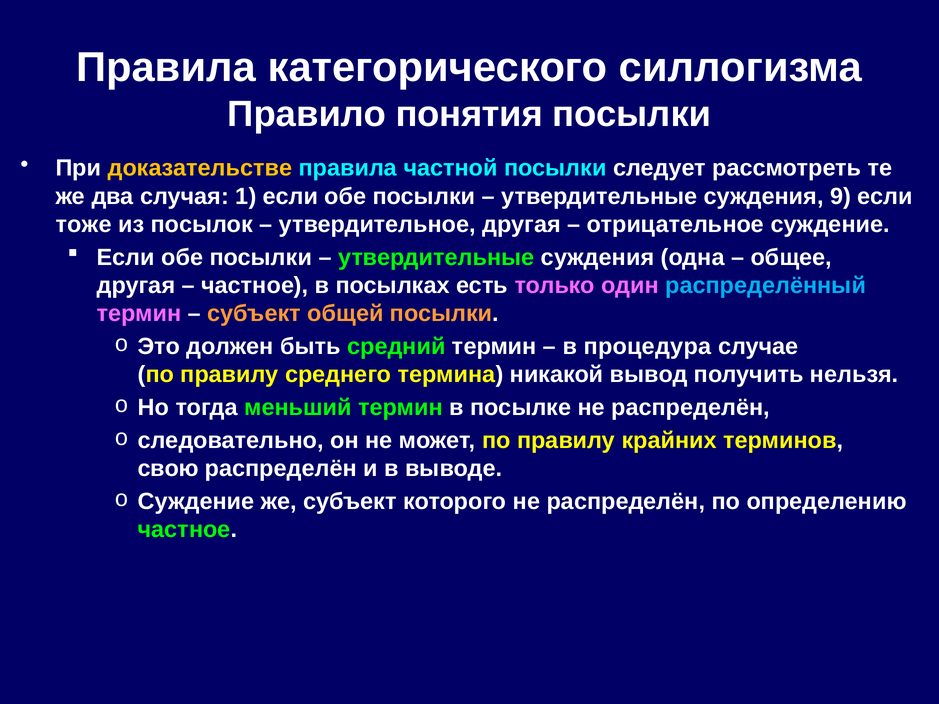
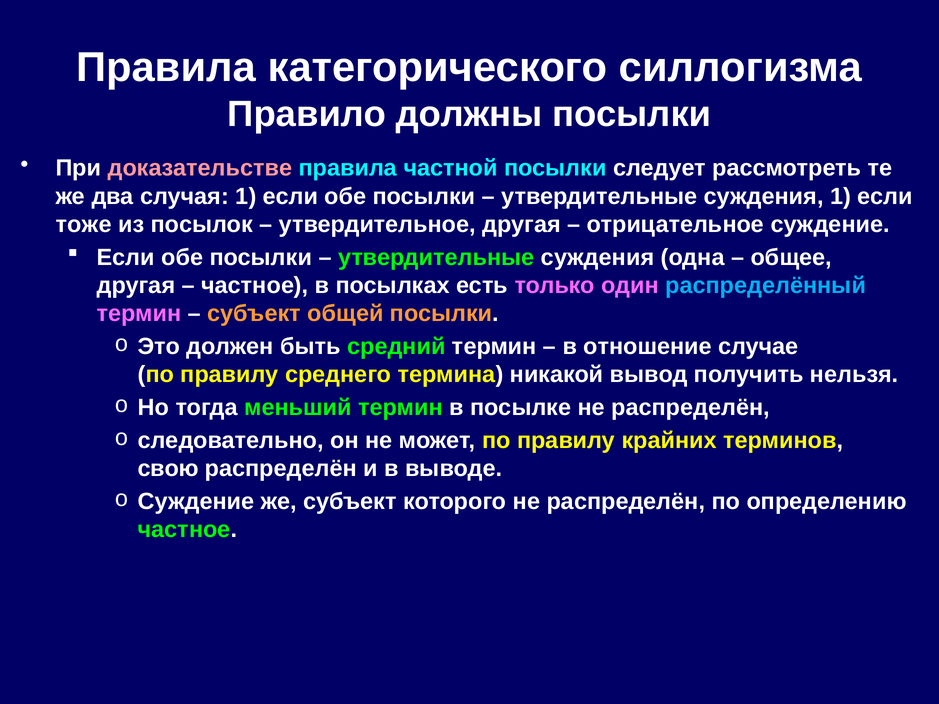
понятия: понятия -> должны
доказательстве colour: yellow -> pink
суждения 9: 9 -> 1
процедура: процедура -> отношение
